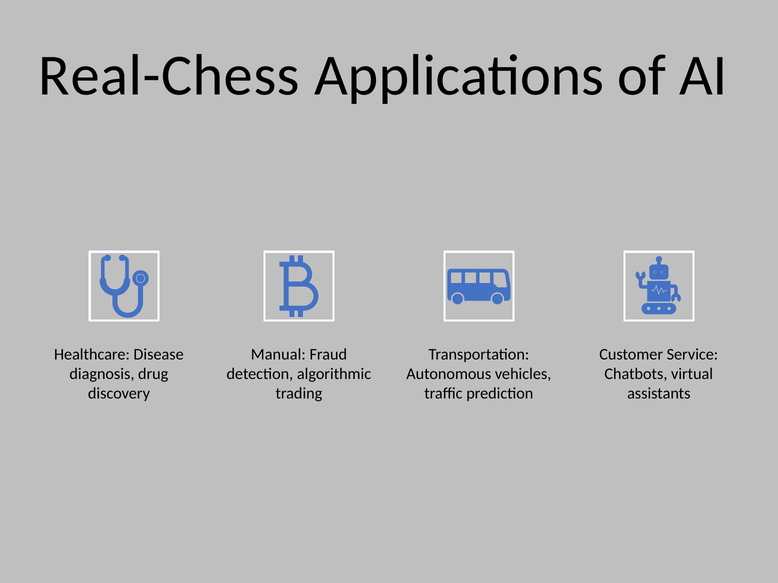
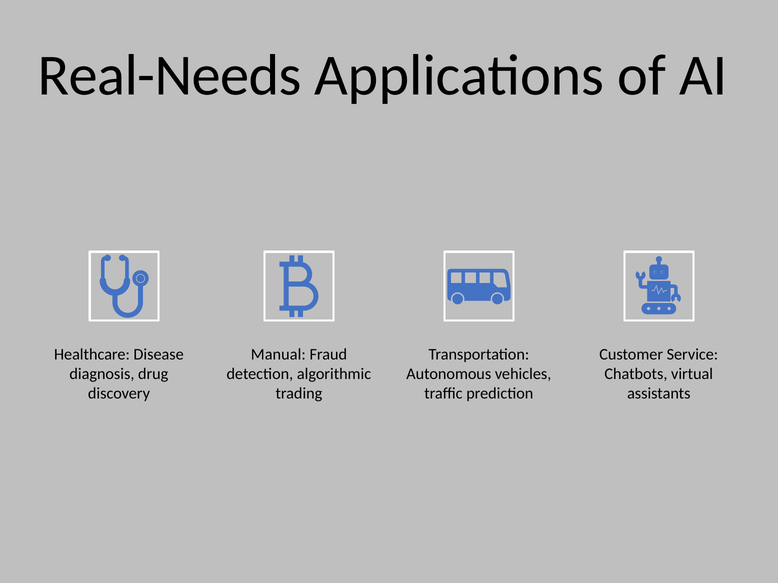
Real-Chess: Real-Chess -> Real-Needs
